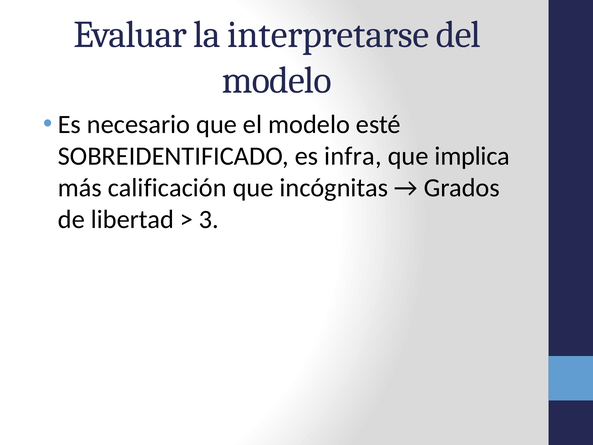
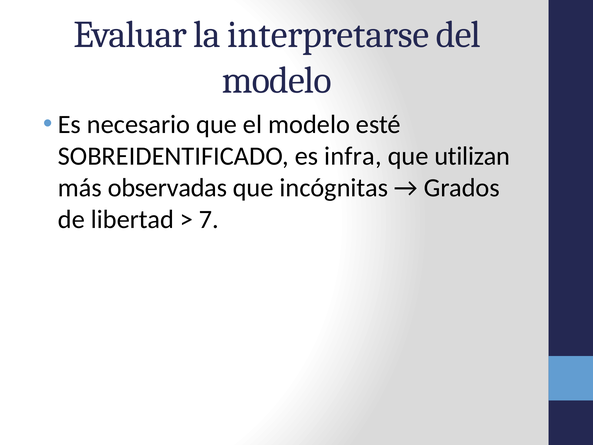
implica: implica -> utilizan
calificación: calificación -> observadas
3: 3 -> 7
